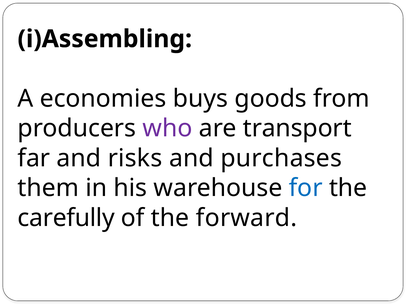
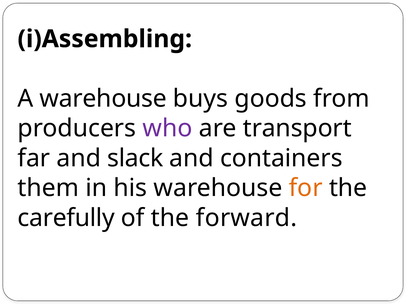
A economies: economies -> warehouse
risks: risks -> slack
purchases: purchases -> containers
for colour: blue -> orange
